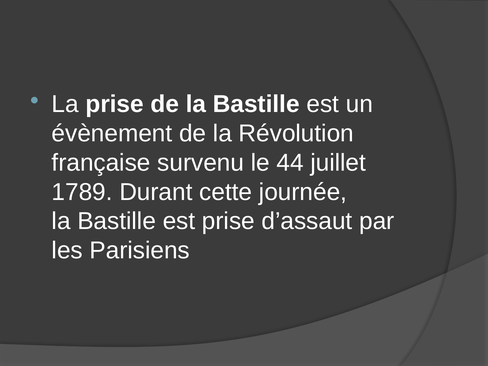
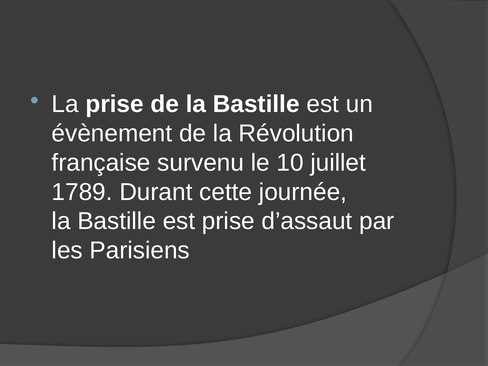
44: 44 -> 10
